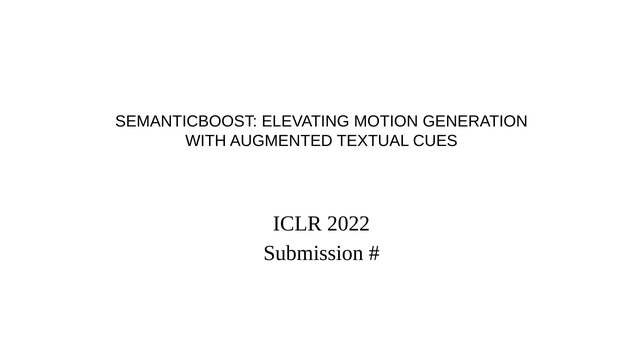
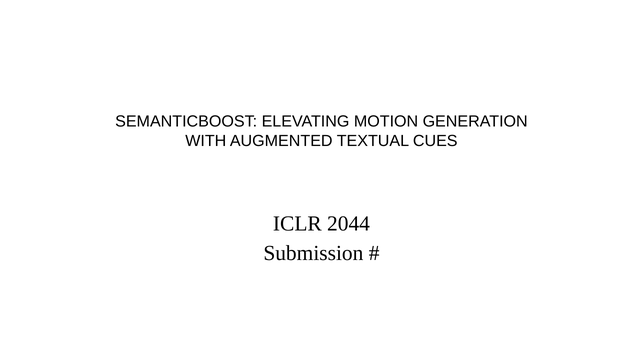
2022: 2022 -> 2044
